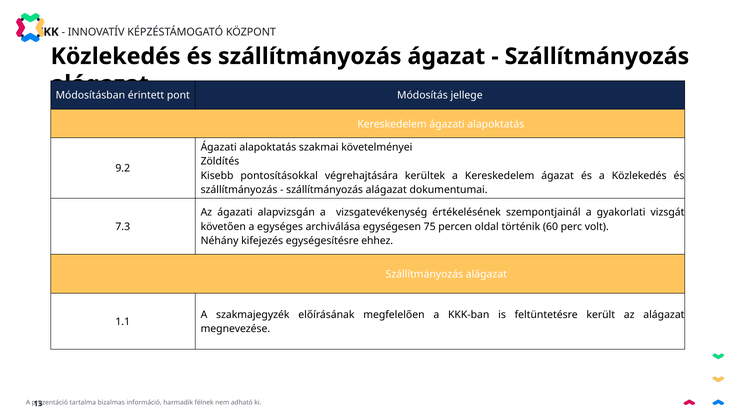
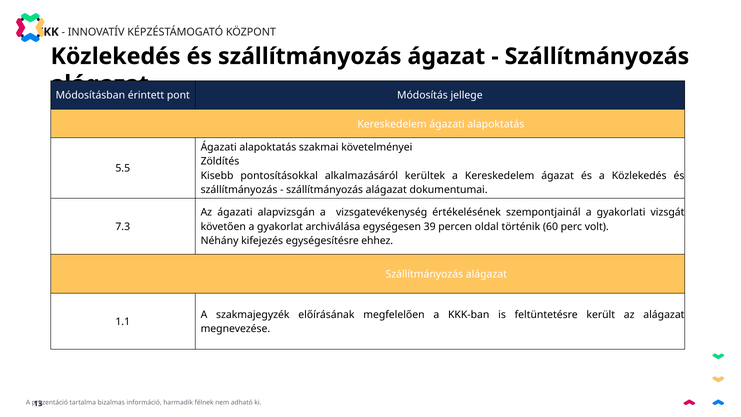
9.2: 9.2 -> 5.5
végrehajtására: végrehajtására -> alkalmazásáról
egységes: egységes -> gyakorlat
75: 75 -> 39
